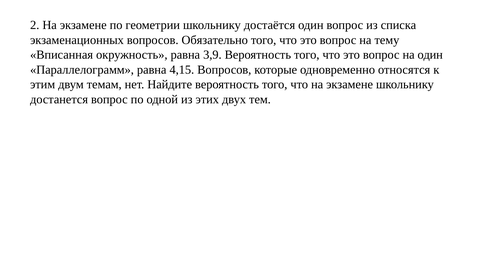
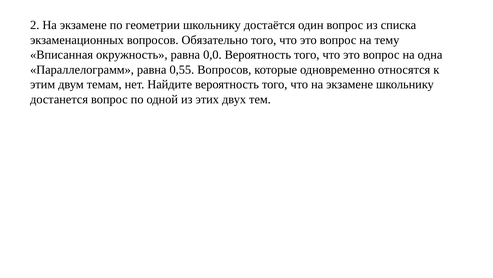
3,9: 3,9 -> 0,0
на один: один -> одна
4,15: 4,15 -> 0,55
